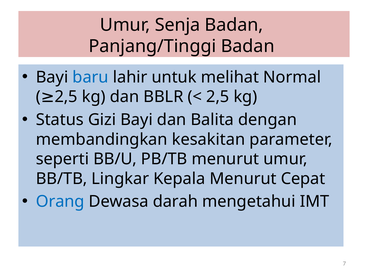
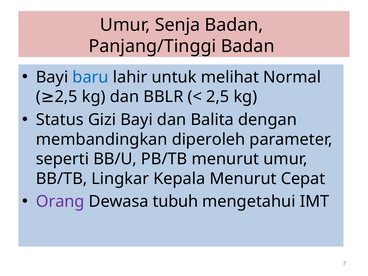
kesakitan: kesakitan -> diperoleh
Orang colour: blue -> purple
darah: darah -> tubuh
